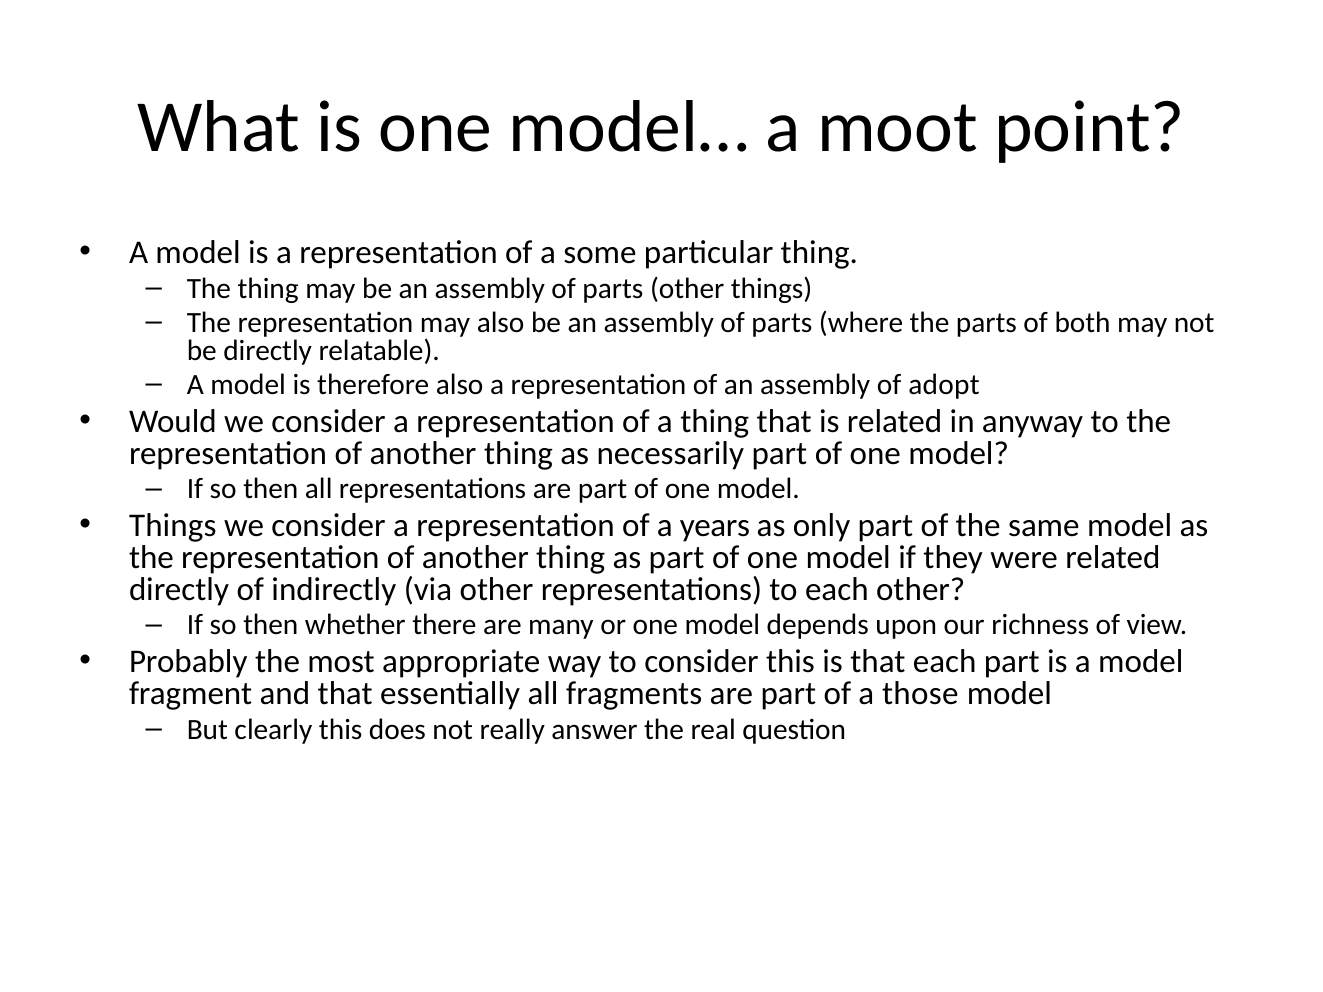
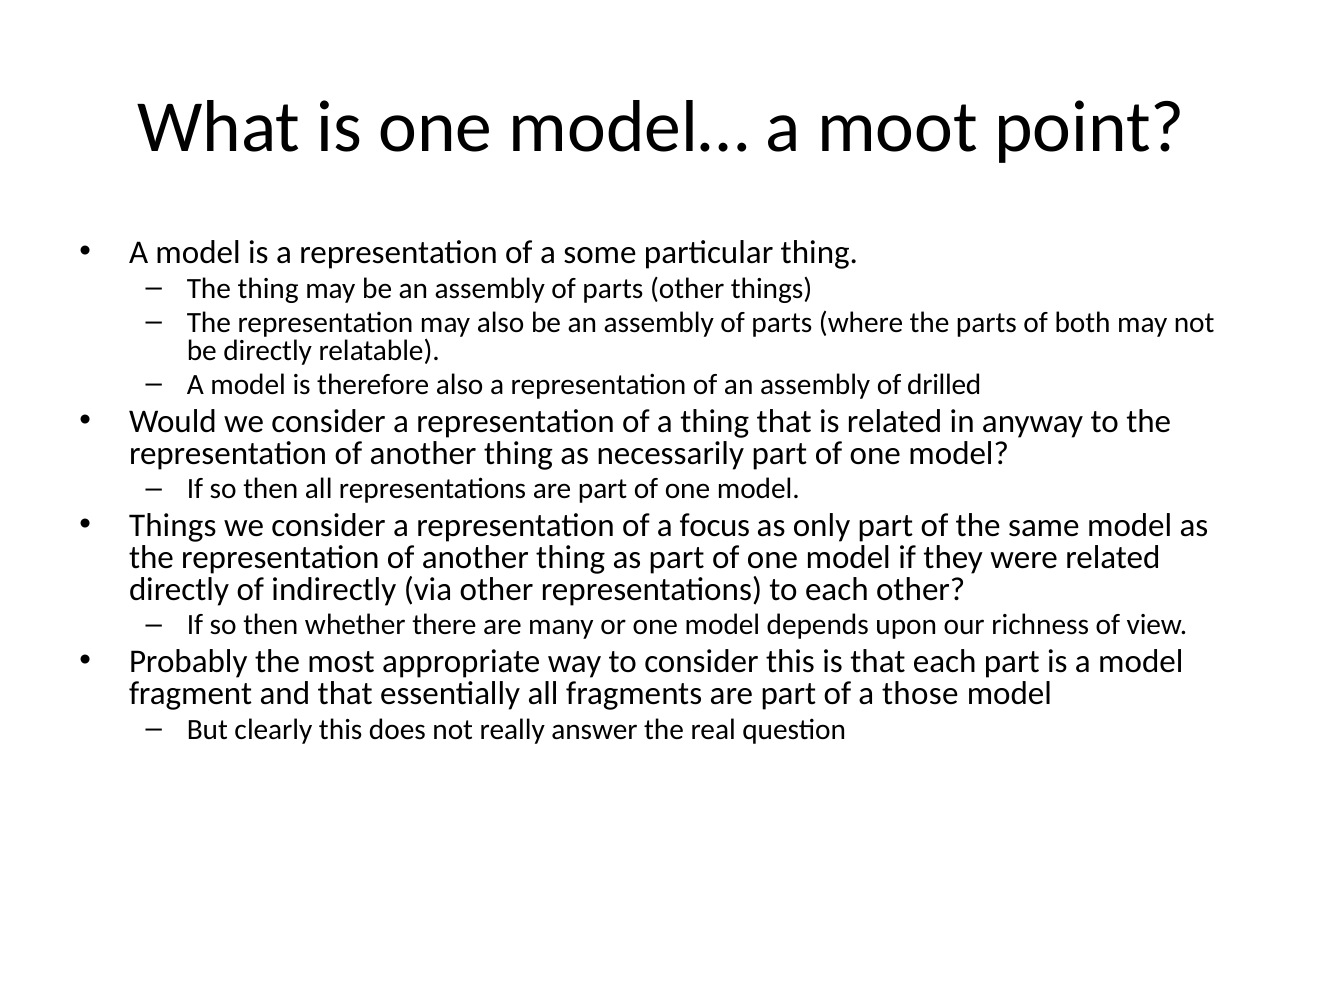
adopt: adopt -> drilled
years: years -> focus
